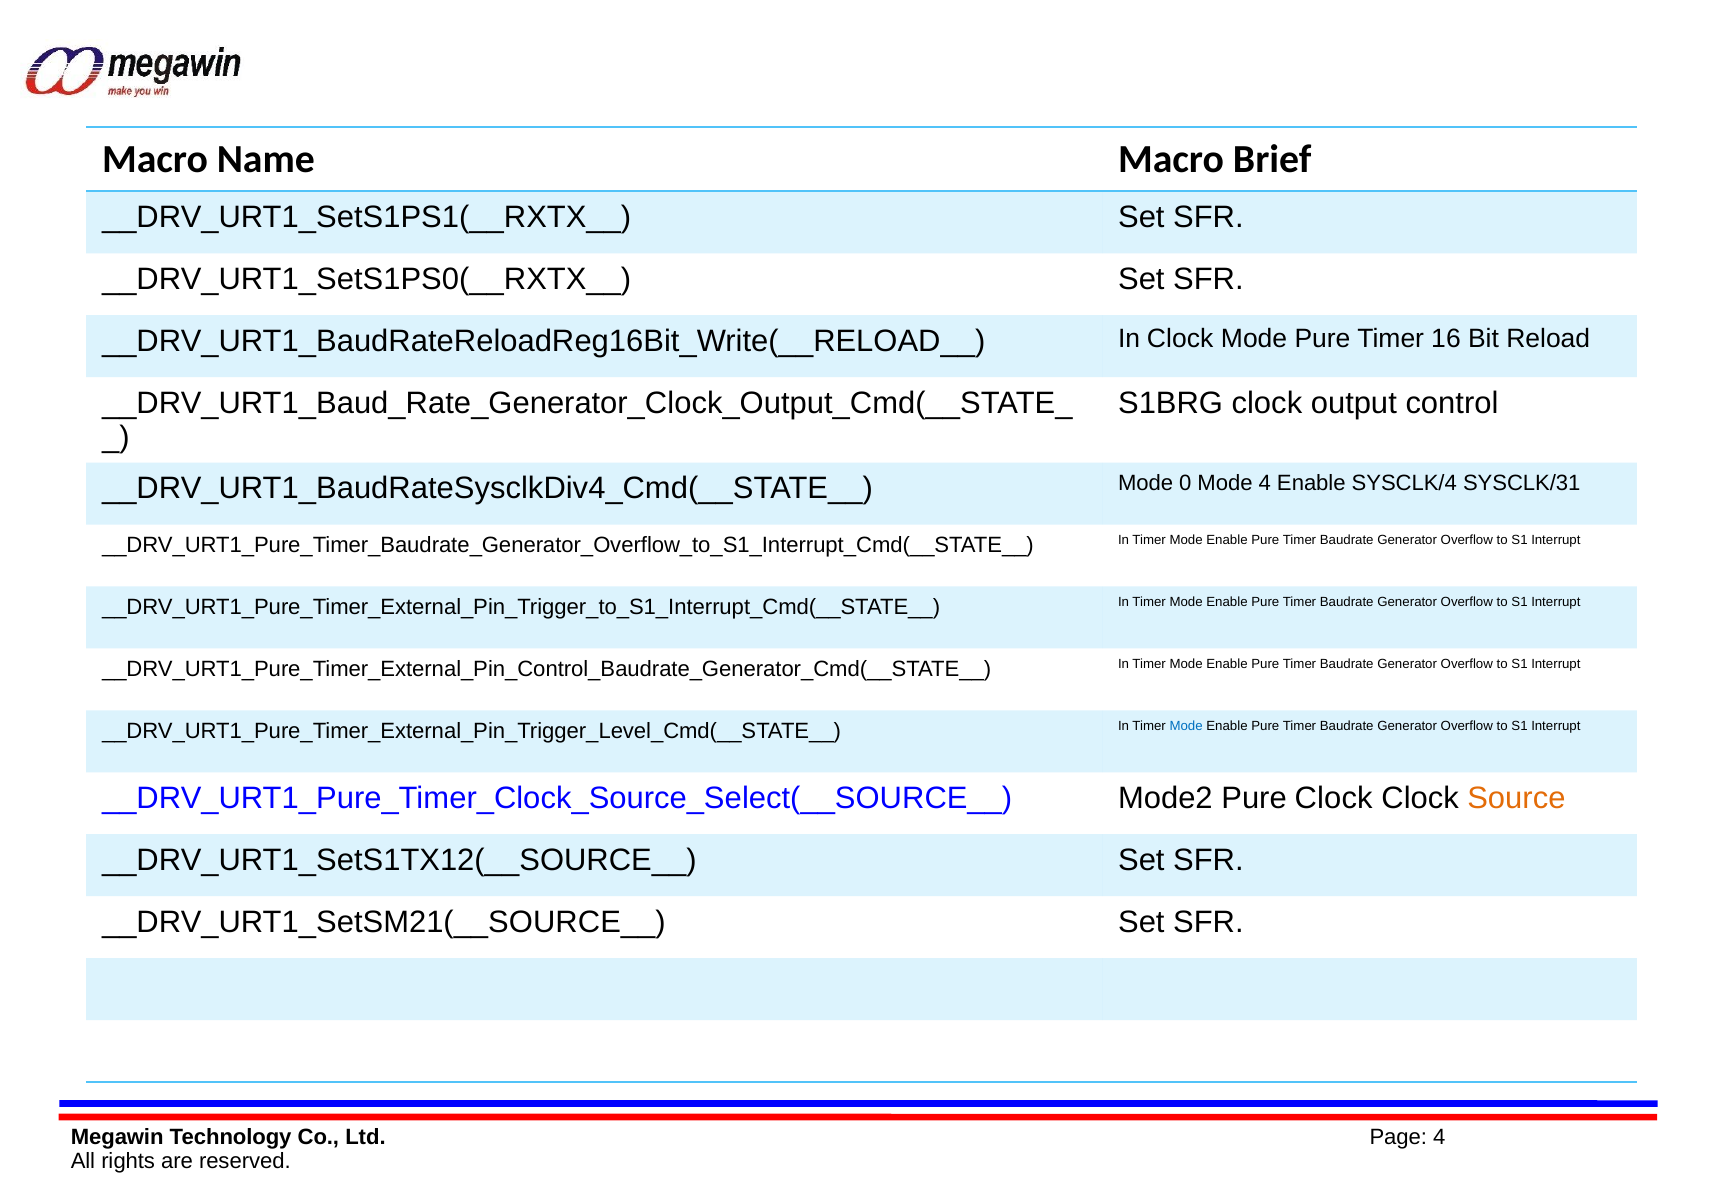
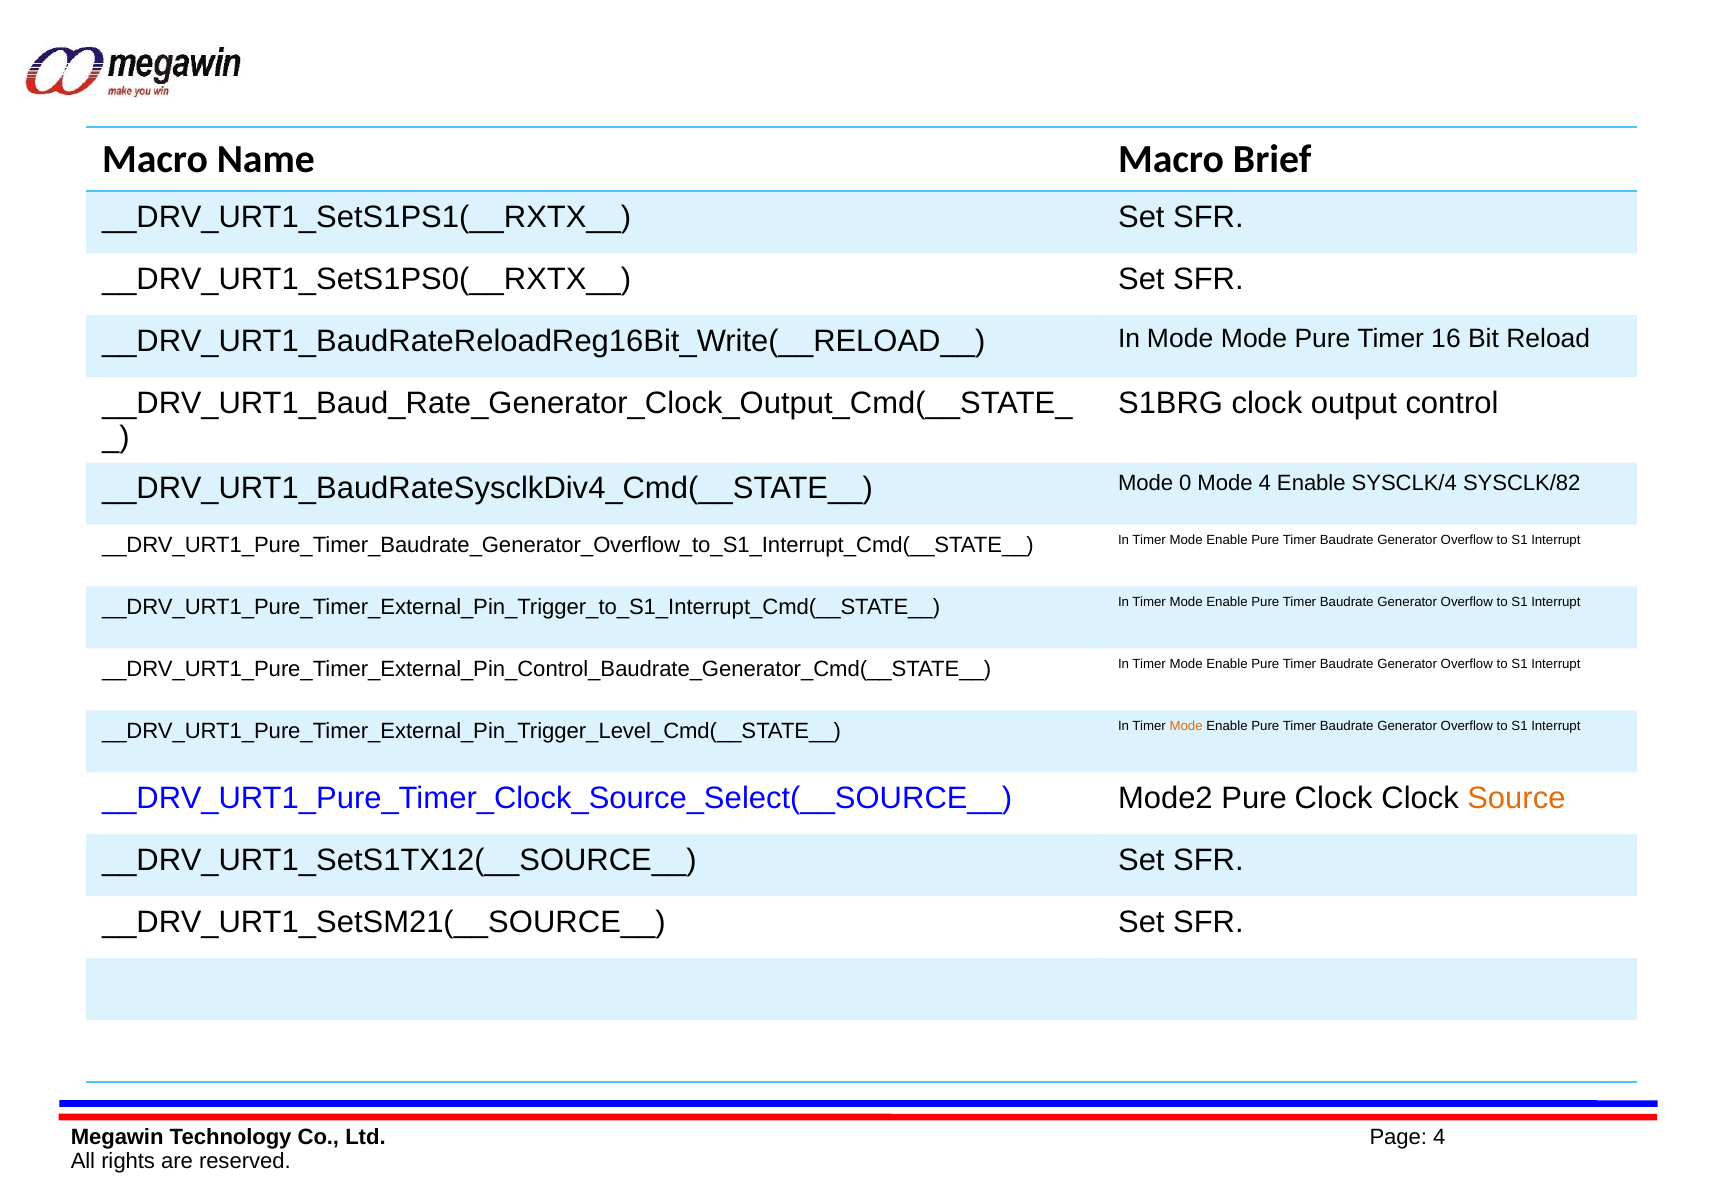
In Clock: Clock -> Mode
SYSCLK/31: SYSCLK/31 -> SYSCLK/82
Mode at (1186, 726) colour: blue -> orange
